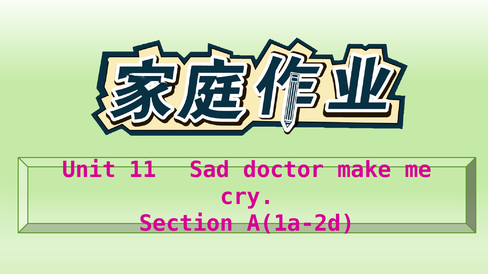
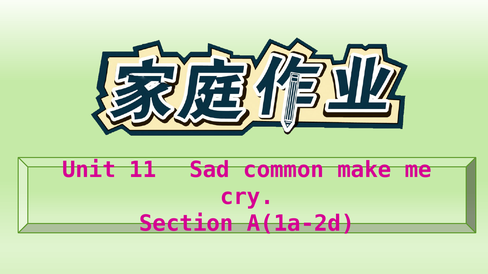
doctor: doctor -> common
